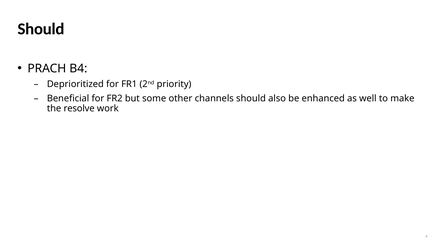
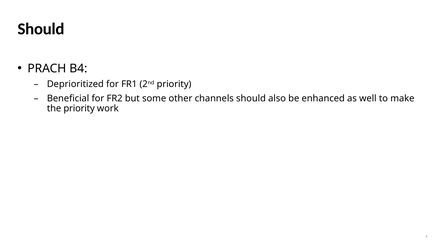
the resolve: resolve -> priority
